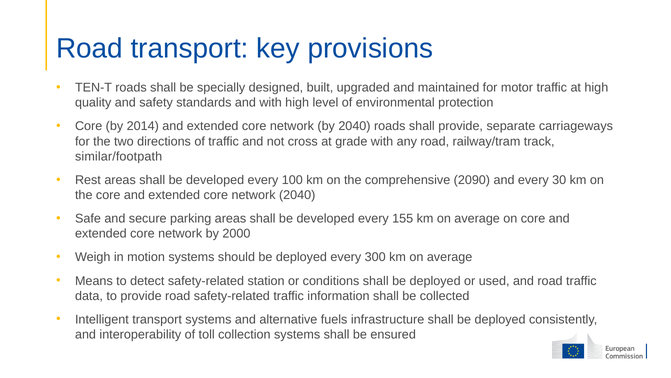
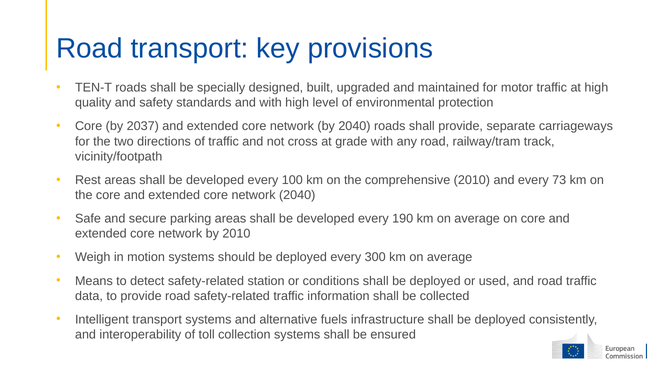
2014: 2014 -> 2037
similar/footpath: similar/footpath -> vicinity/footpath
comprehensive 2090: 2090 -> 2010
30: 30 -> 73
155: 155 -> 190
by 2000: 2000 -> 2010
